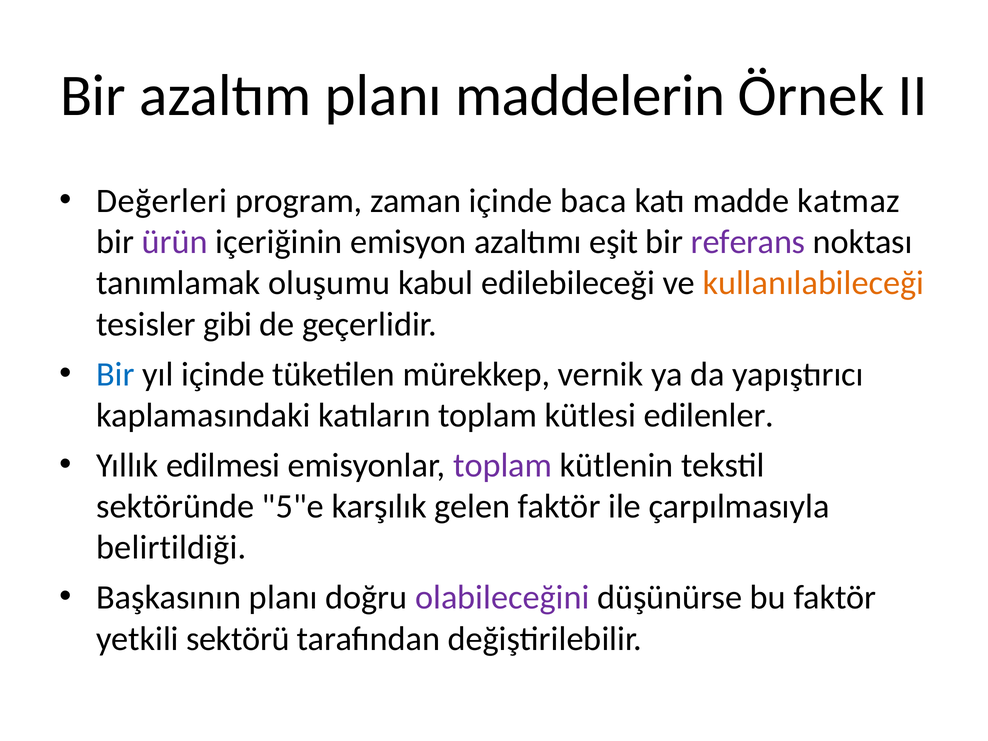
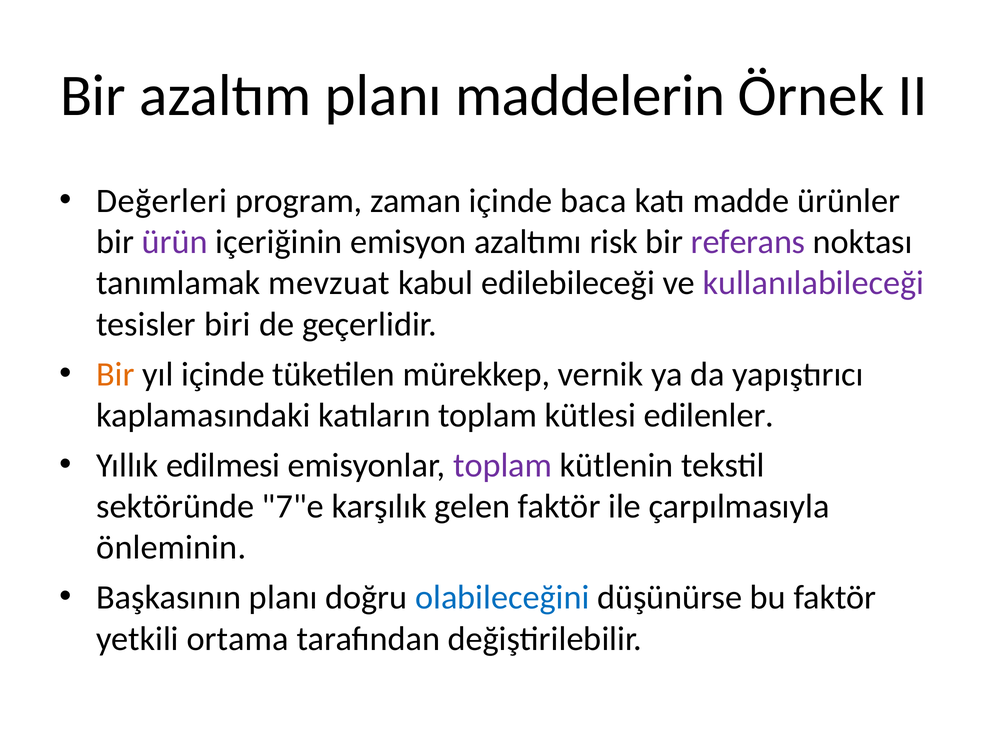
katmaz: katmaz -> ürünler
eşit: eşit -> risk
oluşumu: oluşumu -> mevzuat
kullanılabileceği colour: orange -> purple
gibi: gibi -> biri
Bir at (116, 374) colour: blue -> orange
5"e: 5"e -> 7"e
belirtildiği: belirtildiği -> önleminin
olabileceğini colour: purple -> blue
sektörü: sektörü -> ortama
